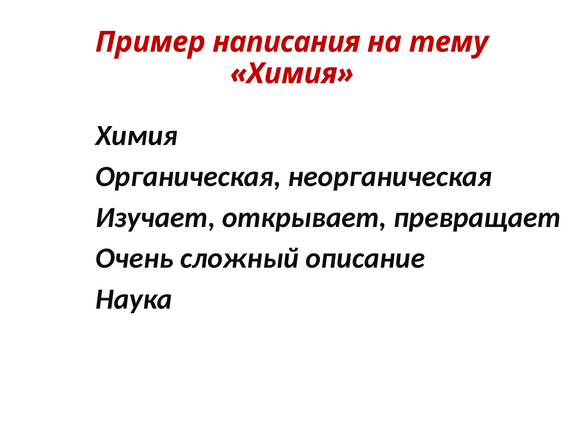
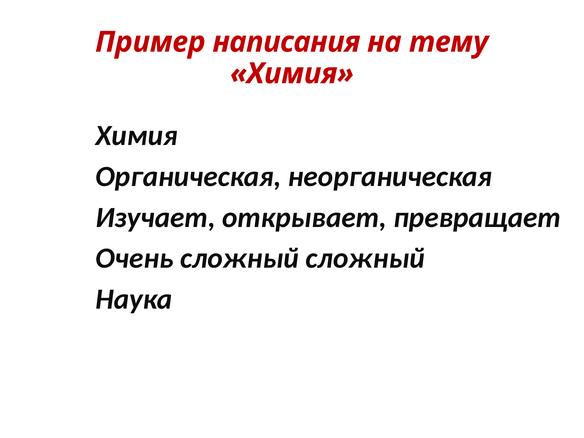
сложный описание: описание -> сложный
